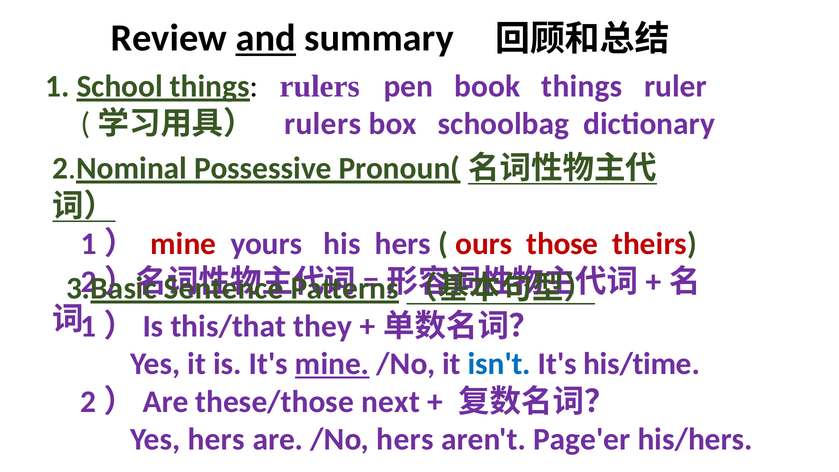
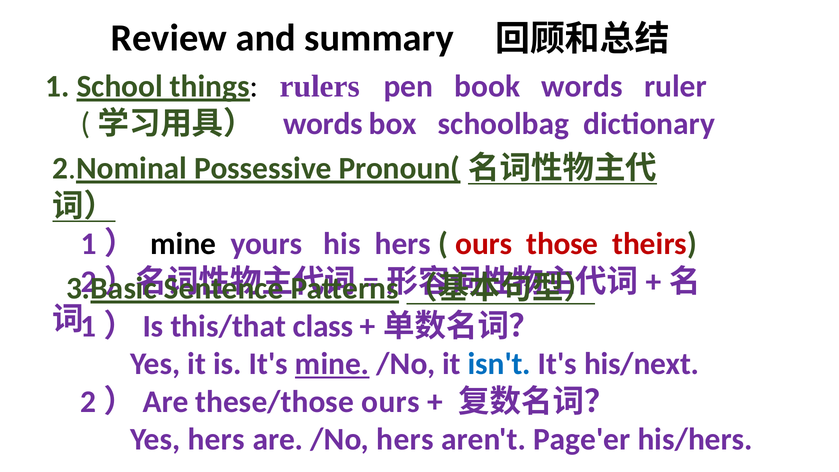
and underline: present -> none
book things: things -> words
rulers at (323, 124): rulers -> words
mine at (183, 244) colour: red -> black
they: they -> class
his/time: his/time -> his/next
these/those next: next -> ours
